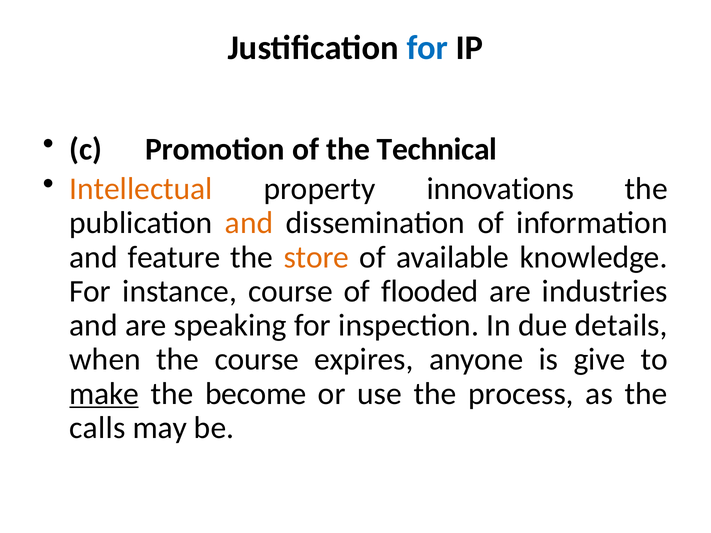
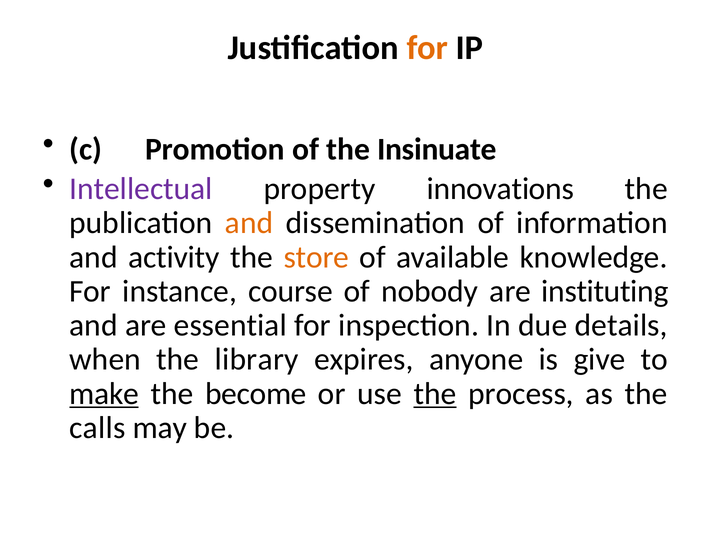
for at (427, 48) colour: blue -> orange
Technical: Technical -> Insinuate
Intellectual colour: orange -> purple
feature: feature -> activity
flooded: flooded -> nobody
industries: industries -> instituting
speaking: speaking -> essential
the course: course -> library
the at (435, 394) underline: none -> present
